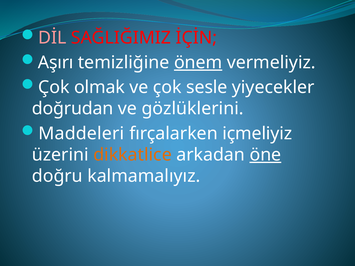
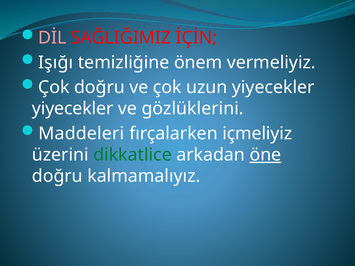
Aşırı: Aşırı -> Işığı
önem underline: present -> none
Çok olmak: olmak -> doğru
sesle: sesle -> uzun
doğrudan at (73, 109): doğrudan -> yiyecekler
dikkatlice colour: orange -> green
